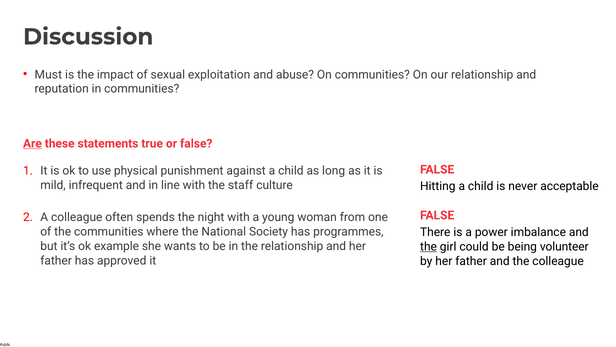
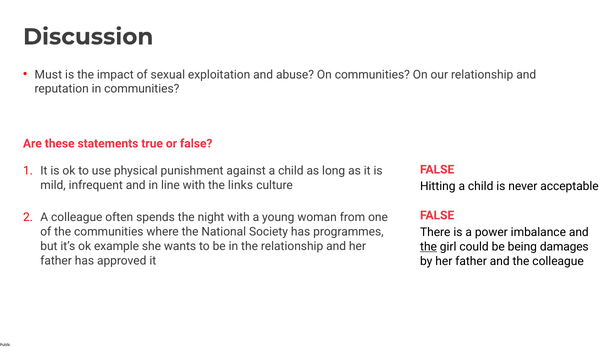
Are underline: present -> none
staff: staff -> links
volunteer: volunteer -> damages
